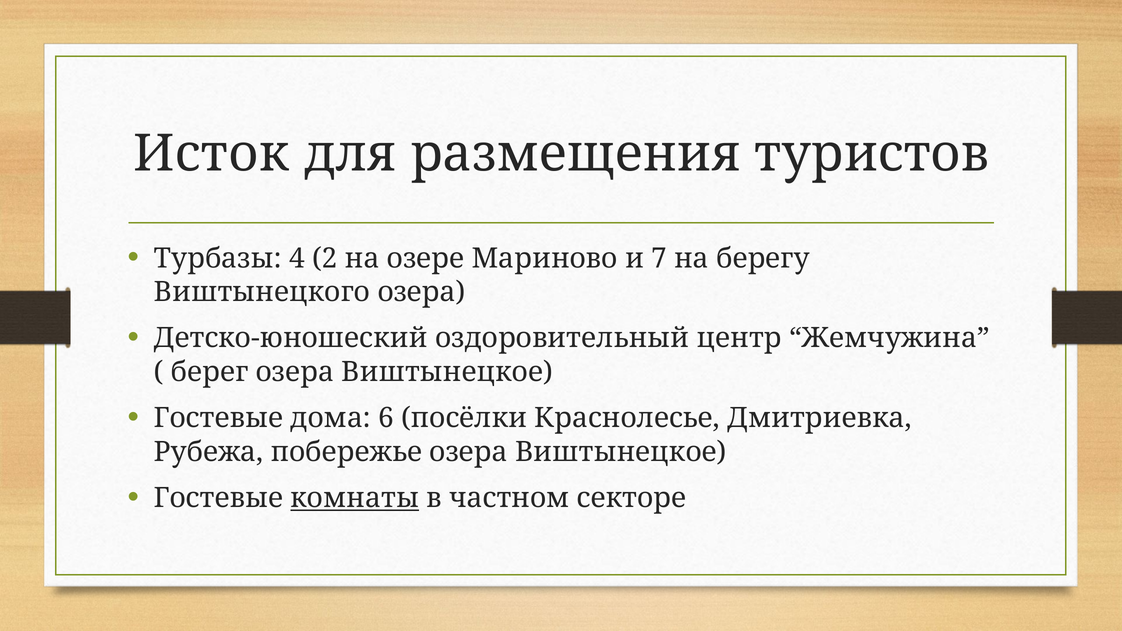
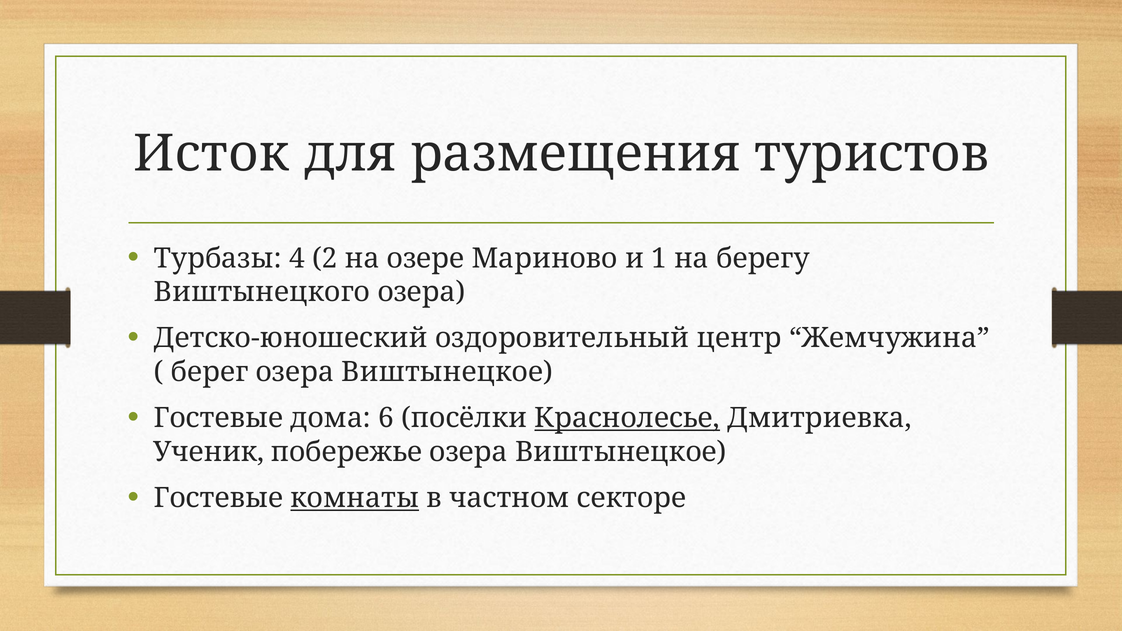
7: 7 -> 1
Краснолесье underline: none -> present
Рубежа: Рубежа -> Ученик
